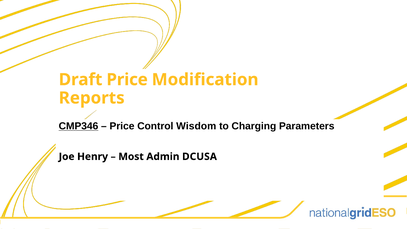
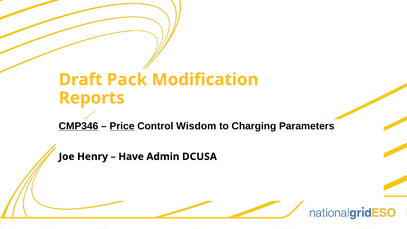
Draft Price: Price -> Pack
Price at (122, 126) underline: none -> present
Most: Most -> Have
